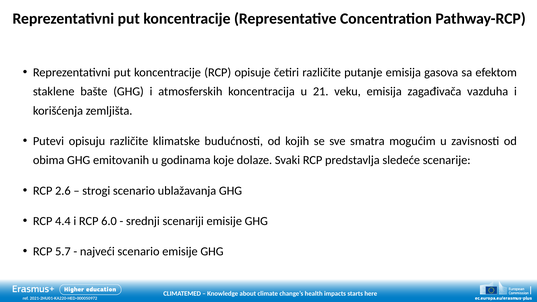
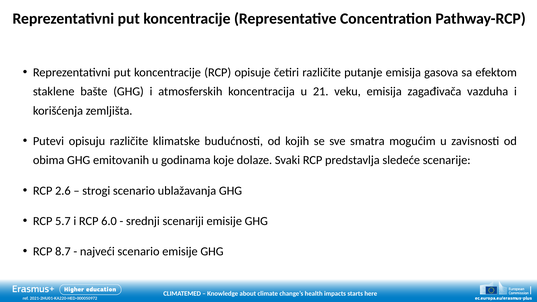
4.4: 4.4 -> 5.7
5.7: 5.7 -> 8.7
